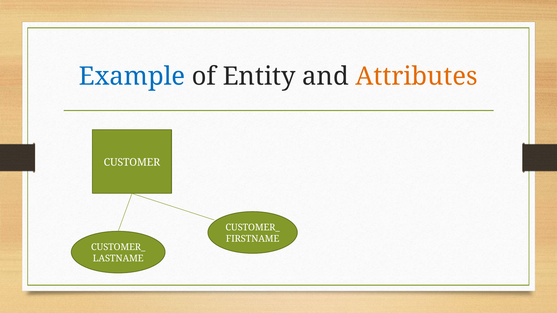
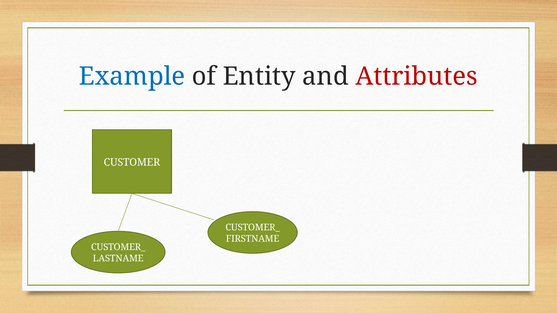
Attributes colour: orange -> red
